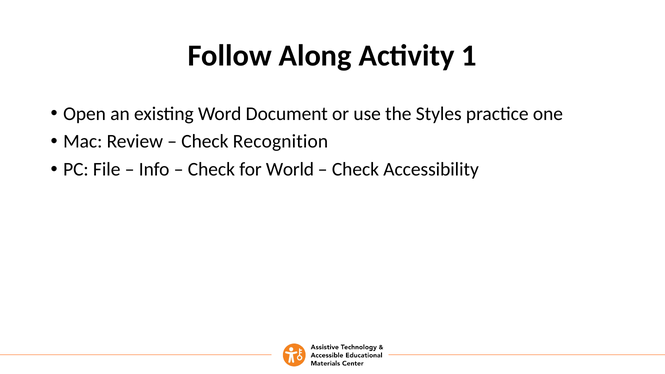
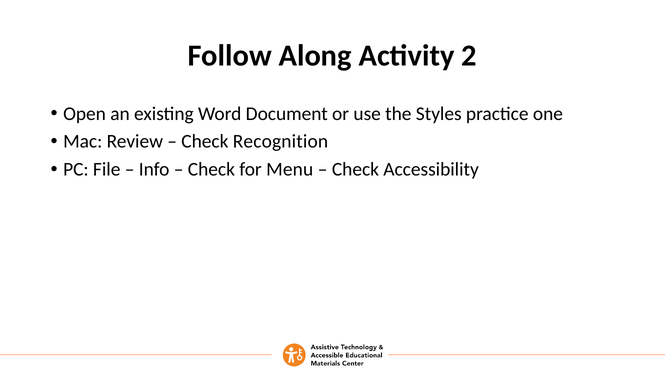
1: 1 -> 2
World: World -> Menu
